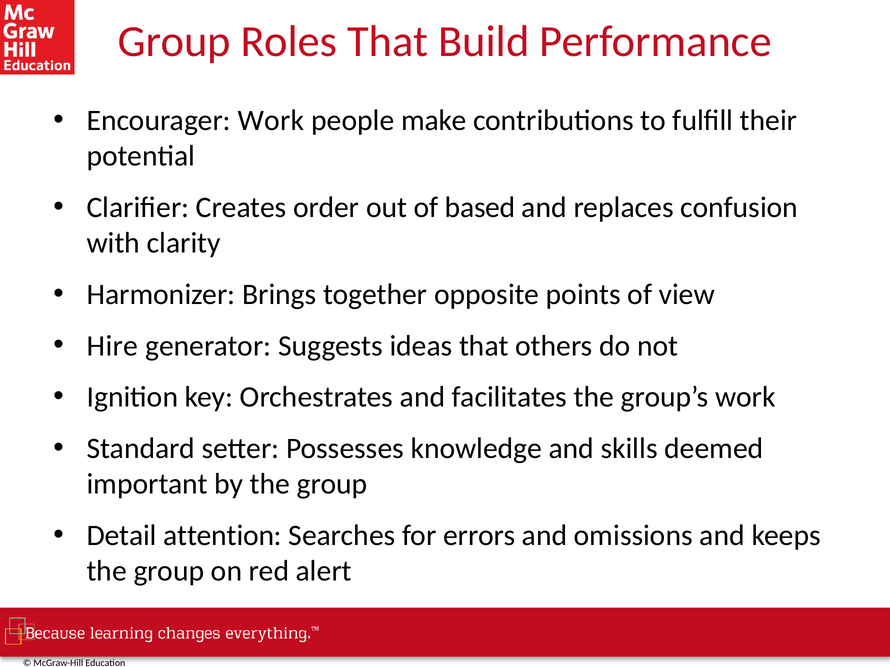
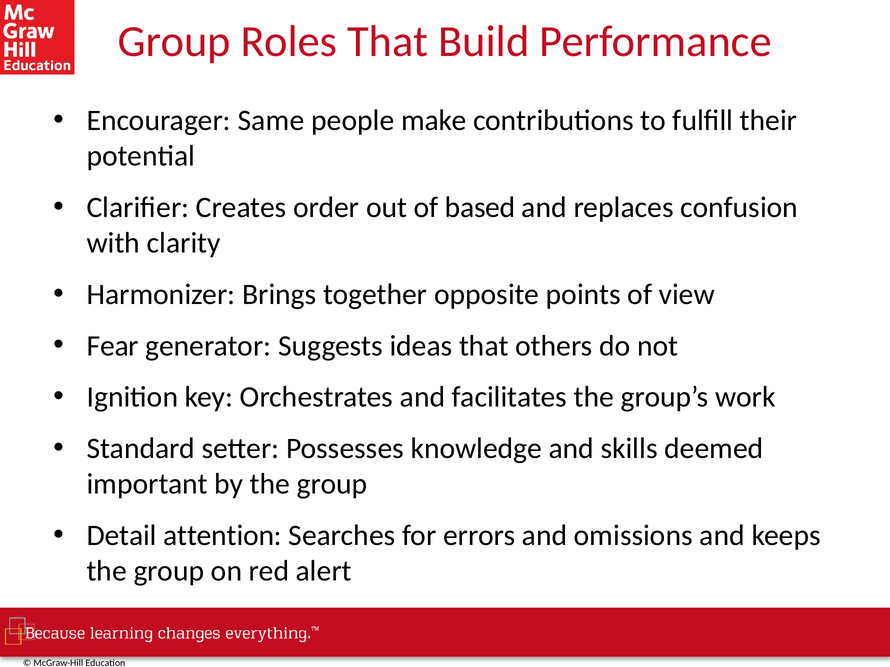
Encourager Work: Work -> Same
Hire: Hire -> Fear
